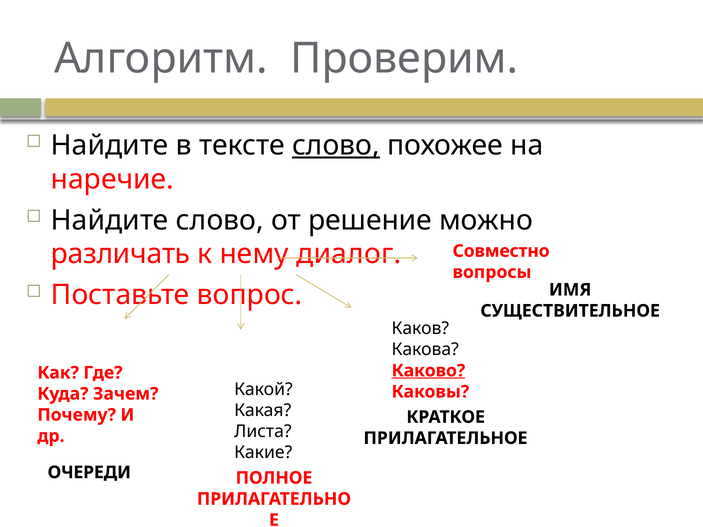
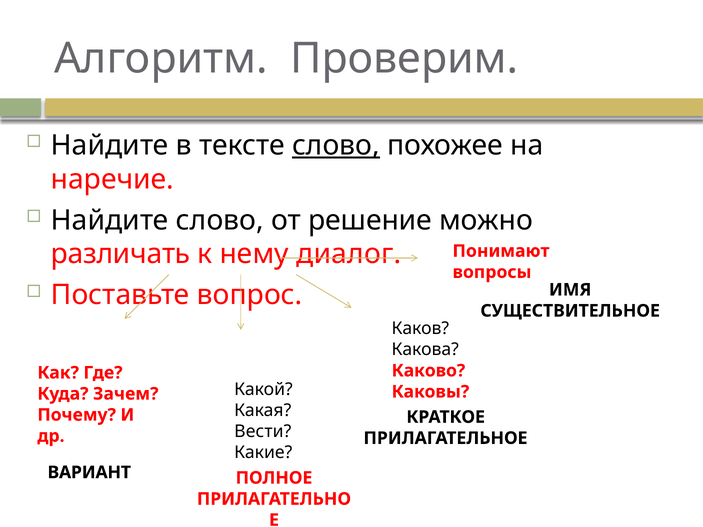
Совместно: Совместно -> Понимают
Каково underline: present -> none
Листа: Листа -> Вести
ОЧЕРЕДИ: ОЧЕРЕДИ -> ВАРИАНТ
